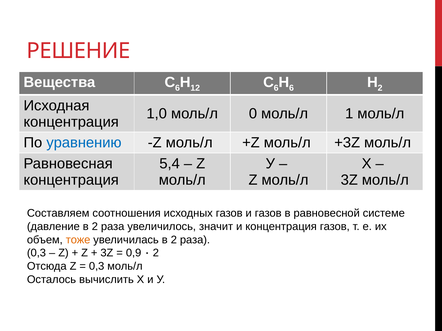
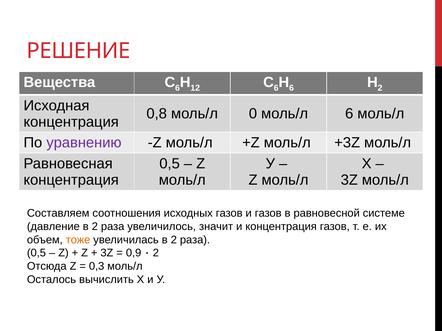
1,0: 1,0 -> 0,8
моль/л 1: 1 -> 6
уравнению colour: blue -> purple
5,4 at (170, 164): 5,4 -> 0,5
0,3 at (36, 253): 0,3 -> 0,5
